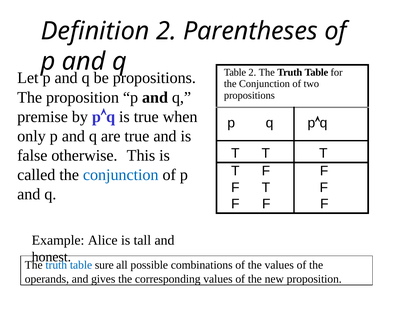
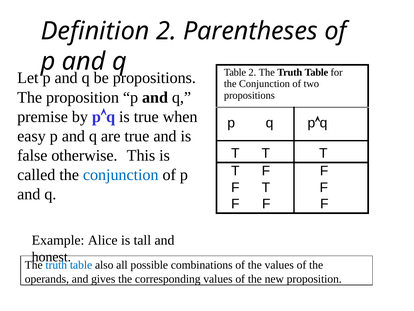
only: only -> easy
sure: sure -> also
